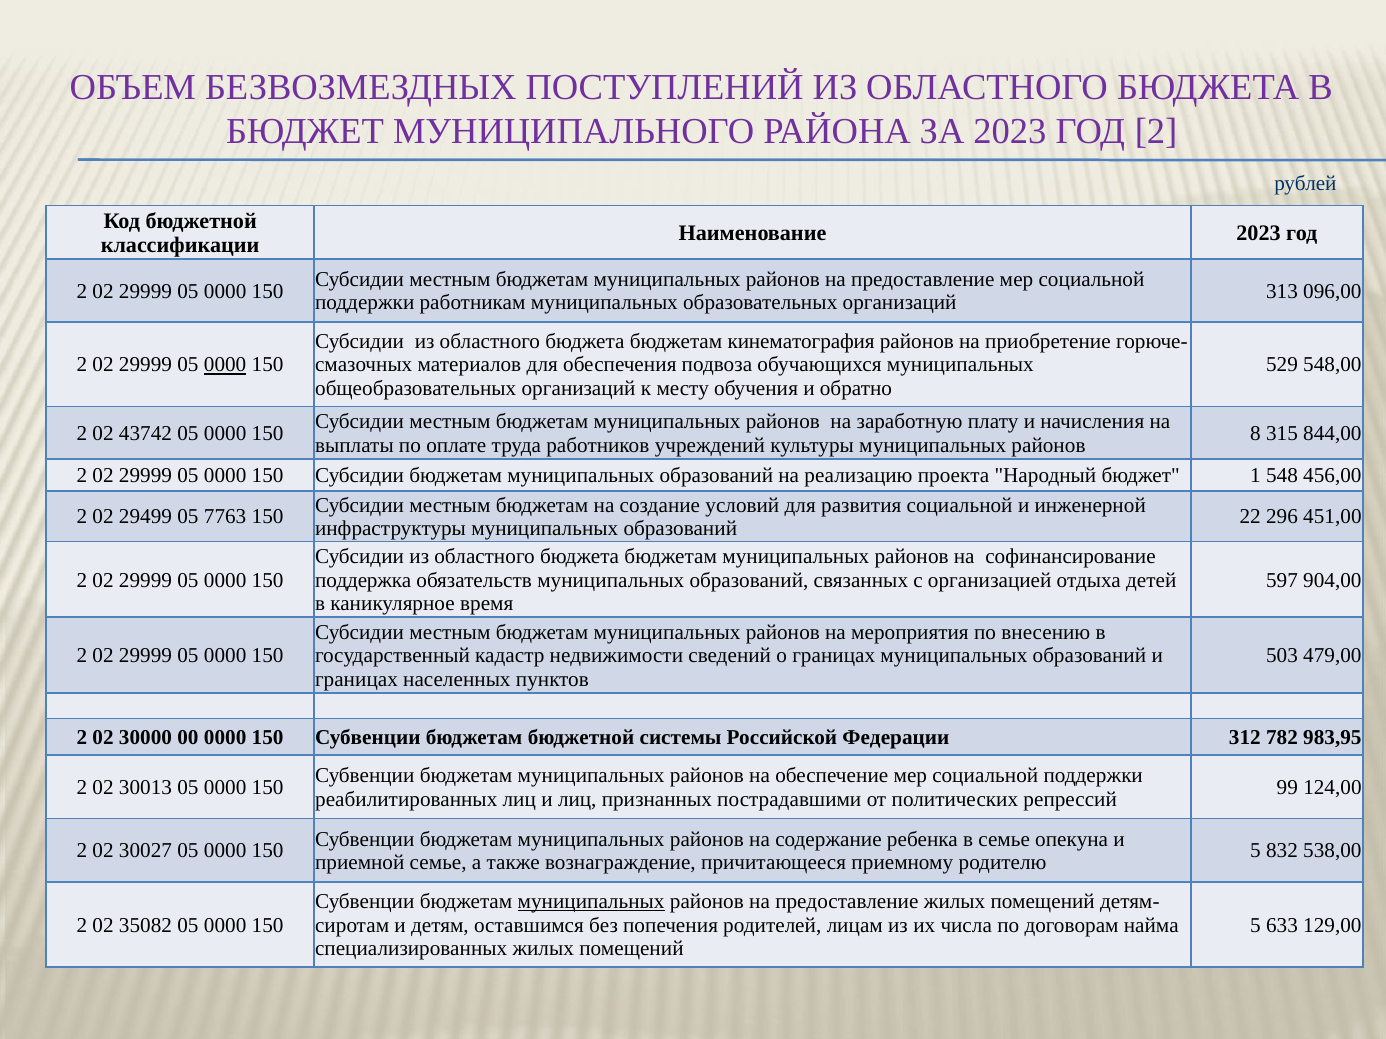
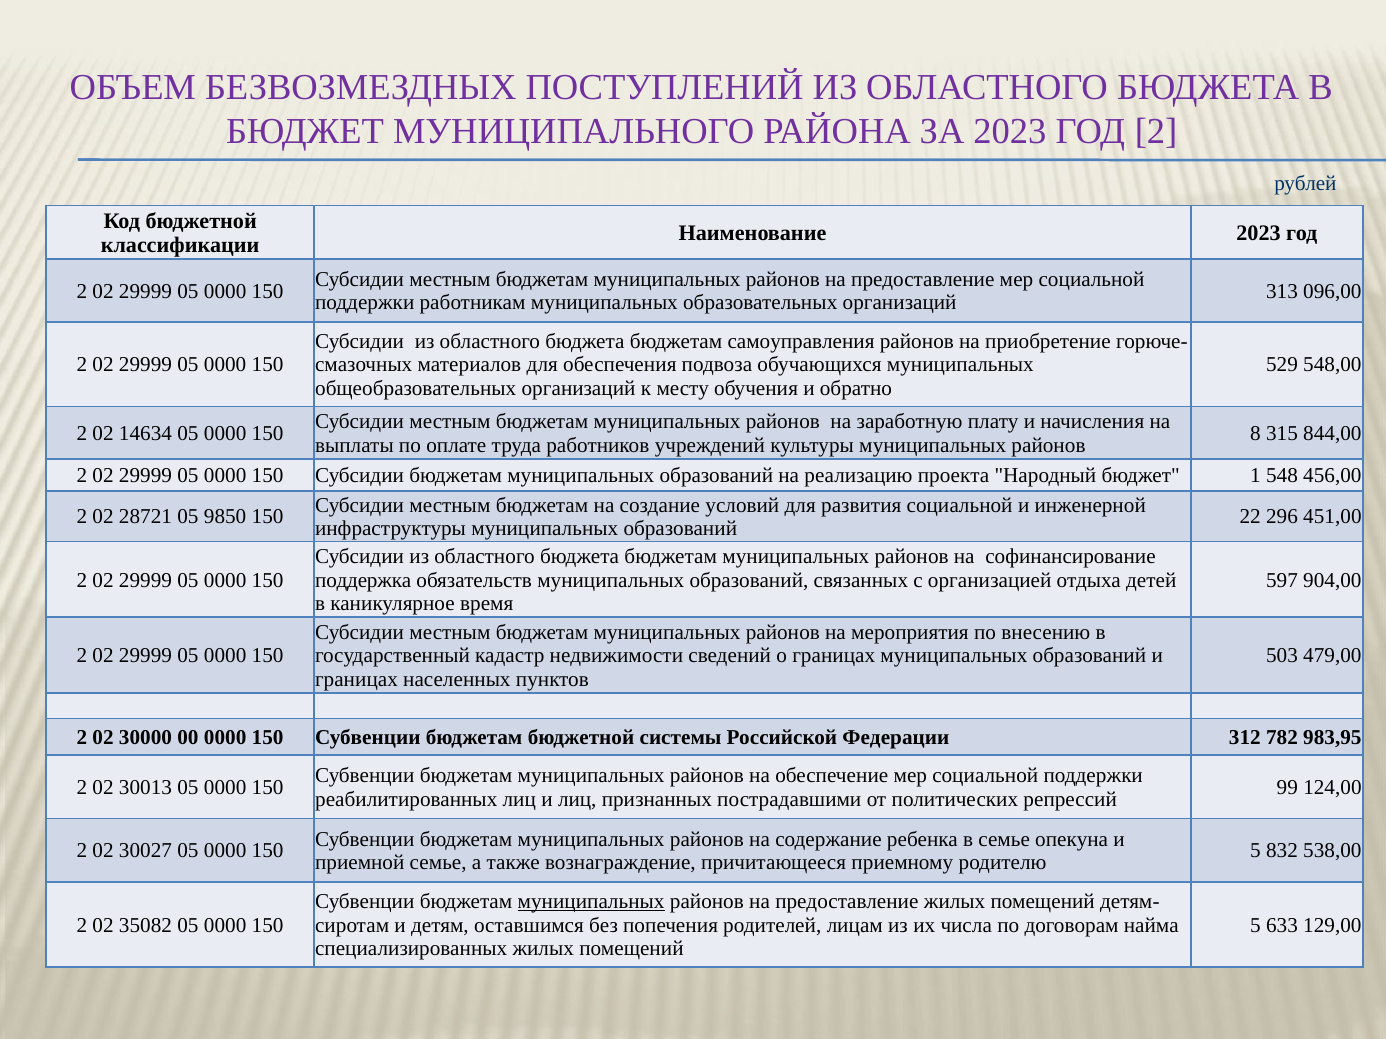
кинематография: кинематография -> самоуправления
0000 at (225, 365) underline: present -> none
43742: 43742 -> 14634
29499: 29499 -> 28721
7763: 7763 -> 9850
